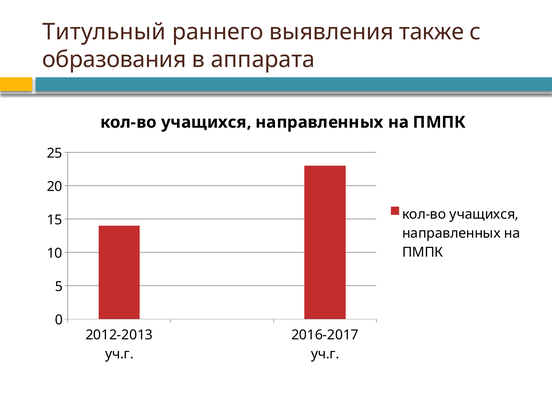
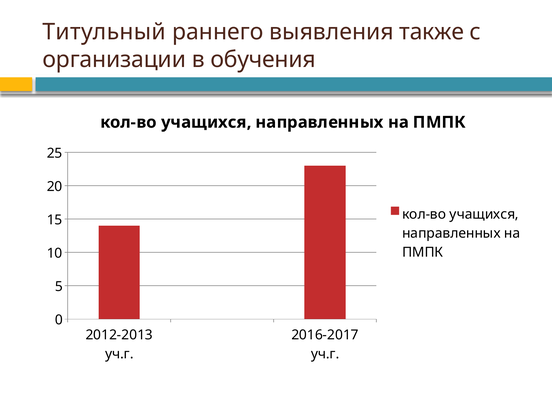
образования: образования -> организации
аппарата: аппарата -> обучения
